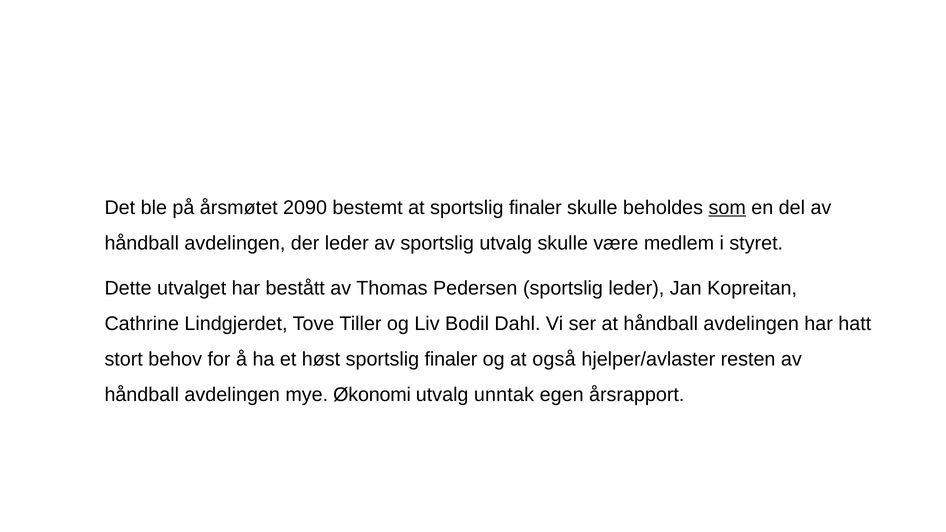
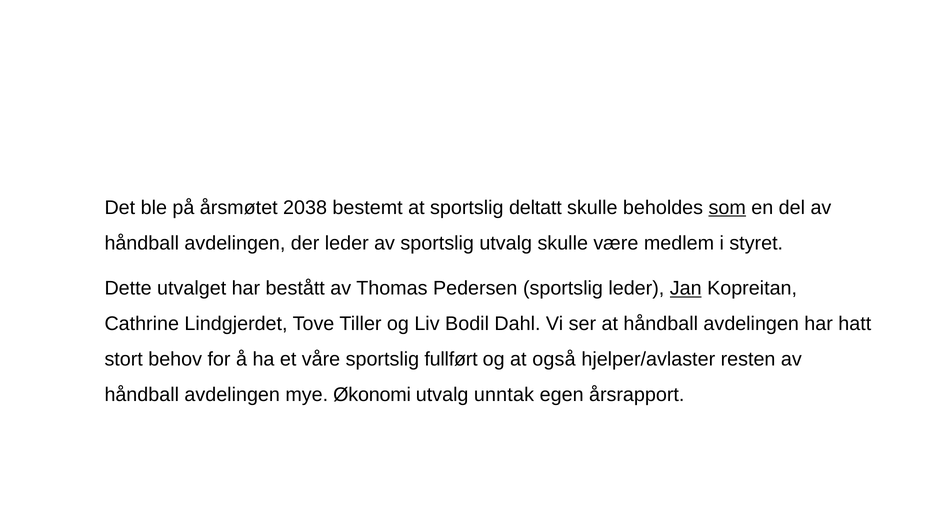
2090: 2090 -> 2038
at sportslig finaler: finaler -> deltatt
Jan underline: none -> present
høst: høst -> våre
finaler at (451, 359): finaler -> fullført
